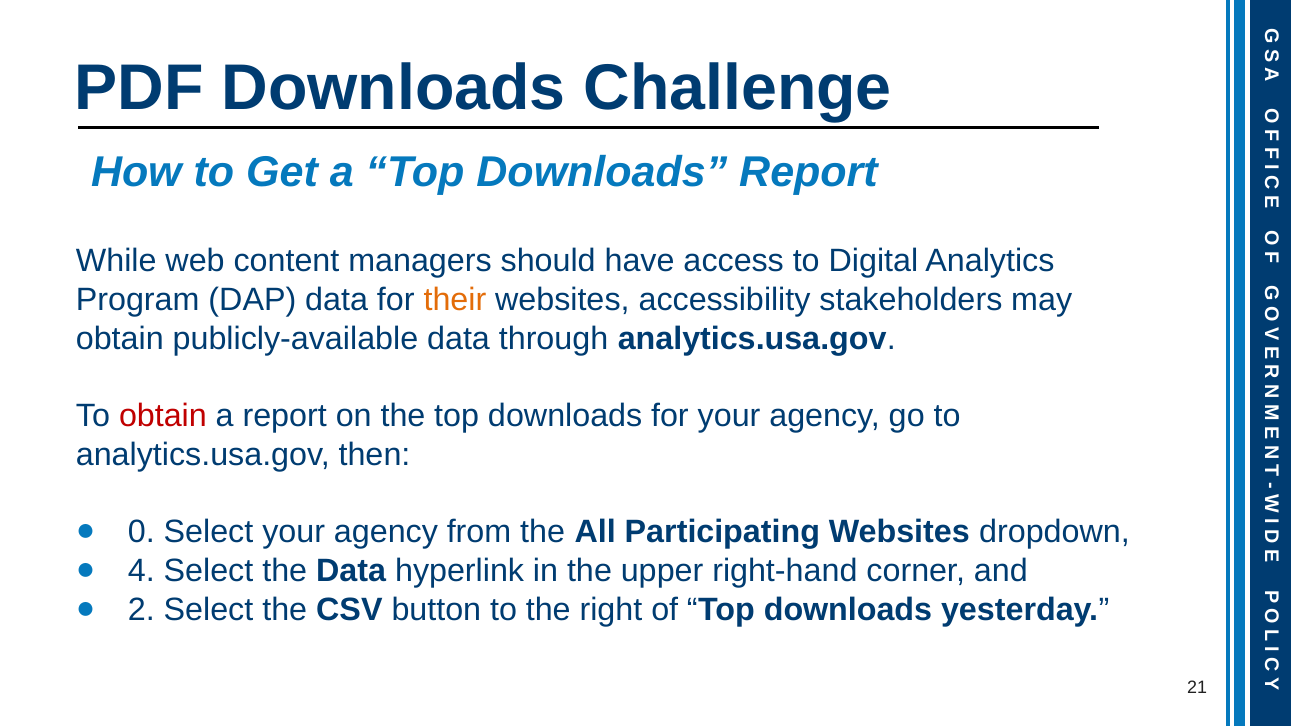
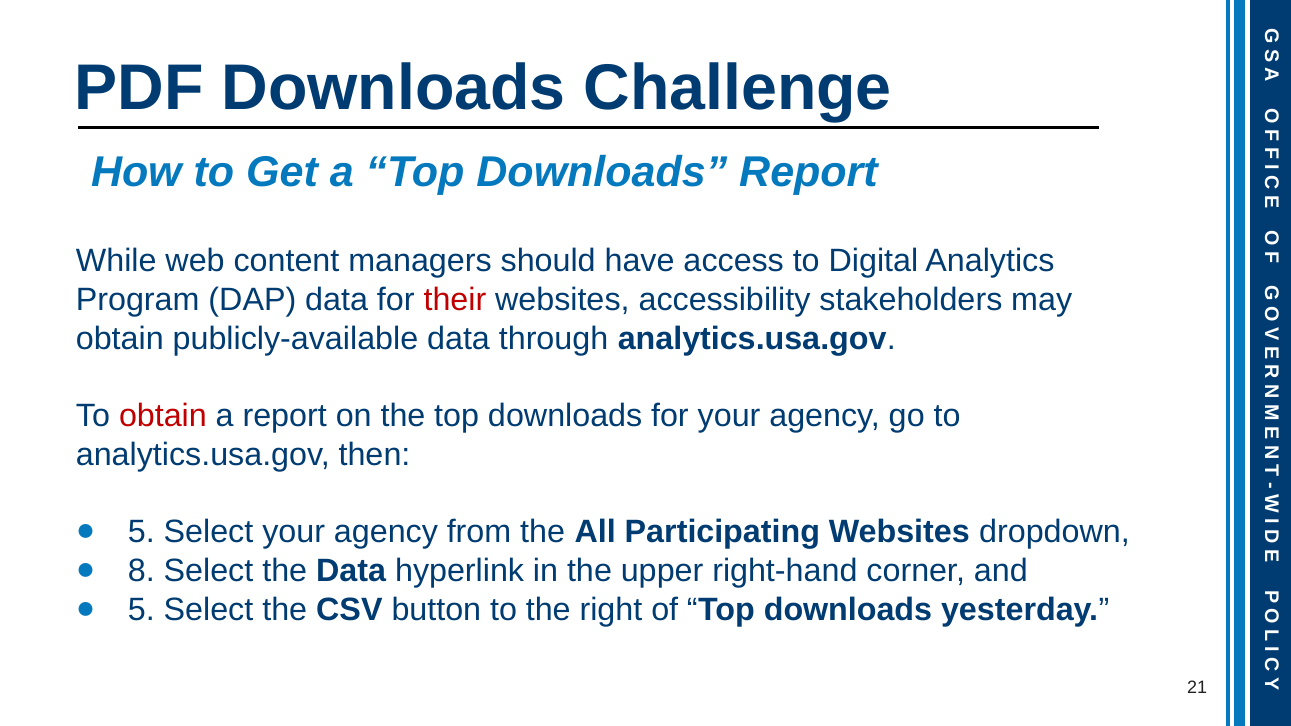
their colour: orange -> red
0 at (141, 532): 0 -> 5
4: 4 -> 8
2 at (141, 610): 2 -> 5
